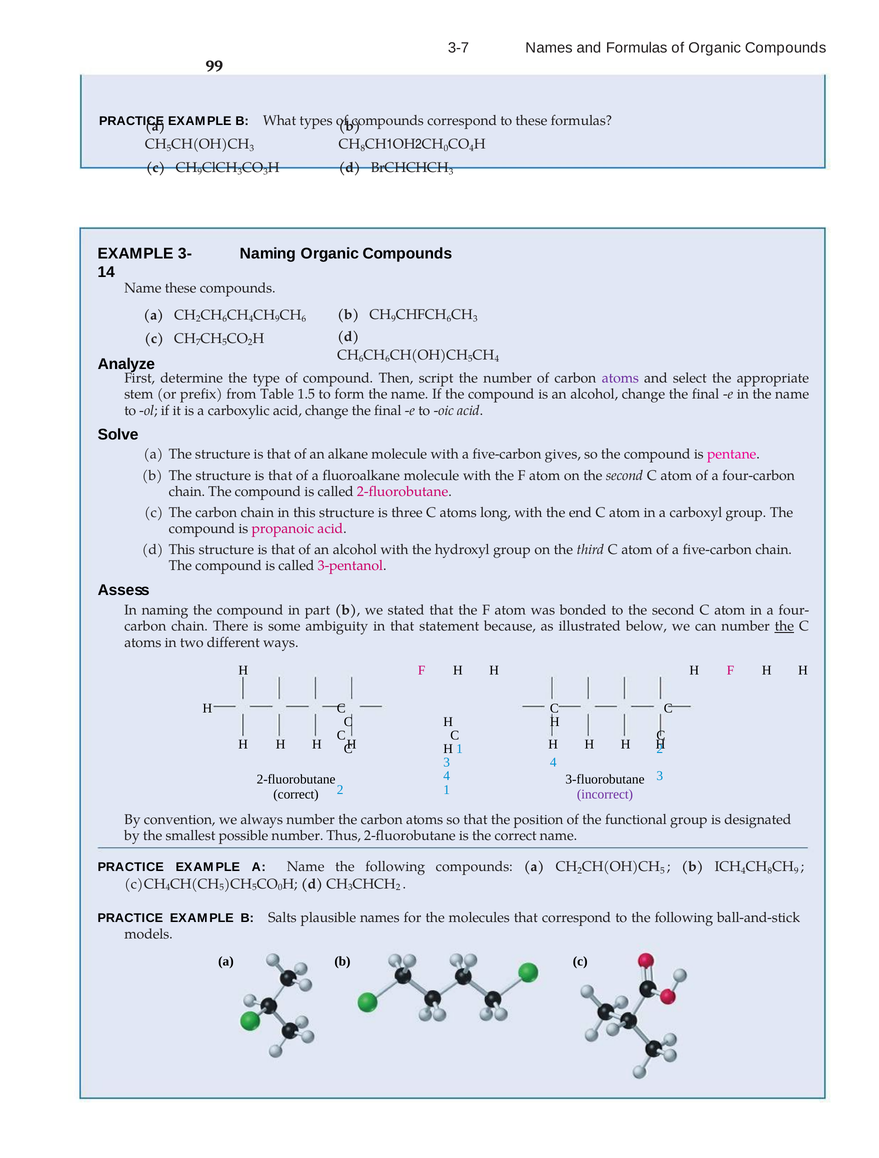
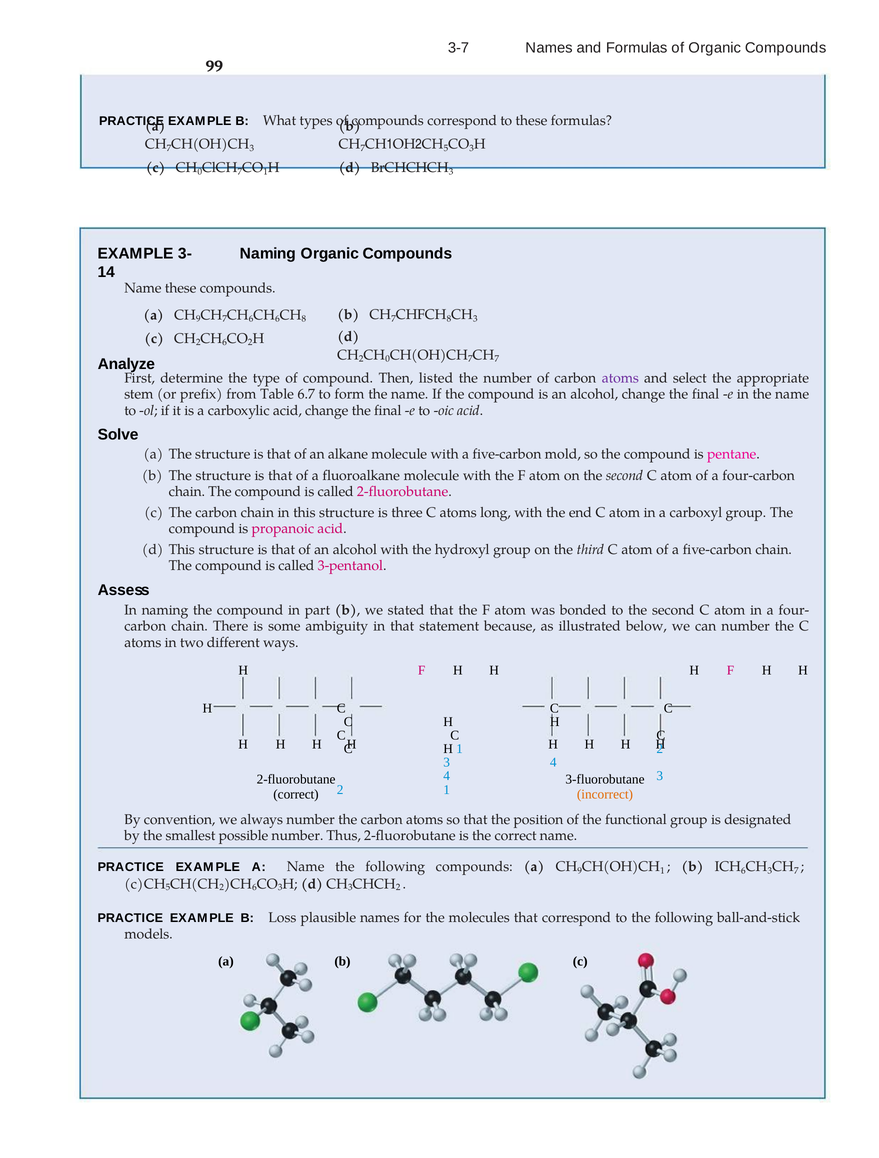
5 at (169, 148): 5 -> 7
8 at (363, 148): 8 -> 7
0 at (446, 148): 0 -> 5
4 at (472, 148): 4 -> 3
9 at (200, 172): 9 -> 0
3 at (240, 172): 3 -> 7
3 at (266, 172): 3 -> 1
9 at (394, 319): 9 -> 7
6 at (449, 319): 6 -> 8
2 at (198, 319): 2 -> 9
6 at (225, 319): 6 -> 7
4 at (251, 319): 4 -> 6
9 at (277, 319): 9 -> 6
6 at (304, 319): 6 -> 8
7 at (198, 343): 7 -> 2
5 at (225, 343): 5 -> 6
6 at (361, 359): 6 -> 2
6 at (388, 359): 6 -> 0
5 at (470, 359): 5 -> 7
4 at (497, 359): 4 -> 7
script: script -> listed
1.5: 1.5 -> 6.7
gives: gives -> mold
the at (784, 627) underline: present -> none
incorrect colour: purple -> orange
2 at (580, 871): 2 -> 9
5 at (662, 871): 5 -> 1
4 at (743, 871): 4 -> 6
8 at (770, 871): 8 -> 3
9 at (796, 871): 9 -> 7
4 at (168, 888): 4 -> 5
5 at (222, 888): 5 -> 2
5 at (254, 888): 5 -> 6
0 at (280, 888): 0 -> 3
Salts: Salts -> Loss
